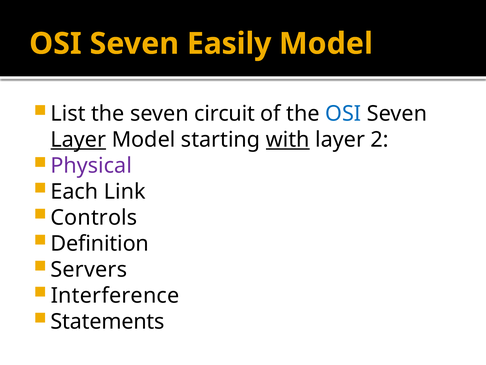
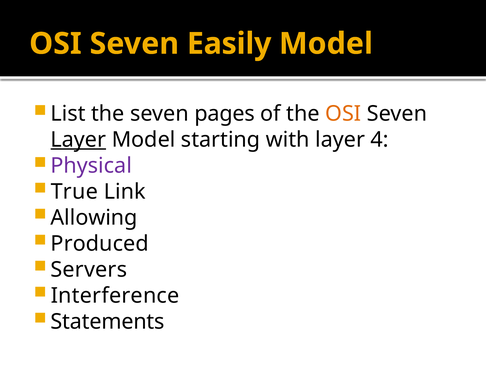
circuit: circuit -> pages
OSI at (343, 114) colour: blue -> orange
with underline: present -> none
2: 2 -> 4
Each: Each -> True
Controls: Controls -> Allowing
Definition: Definition -> Produced
